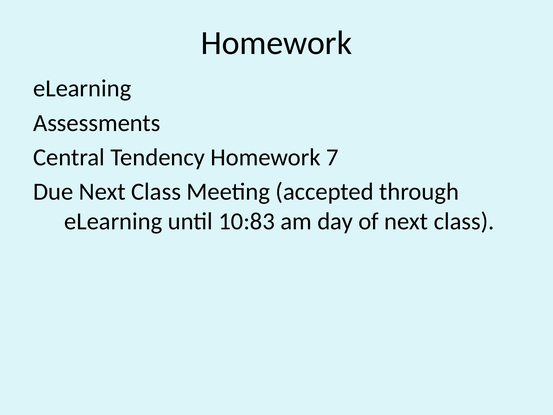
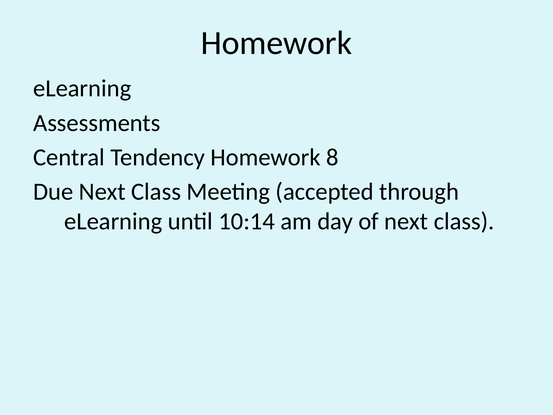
7: 7 -> 8
10:83: 10:83 -> 10:14
